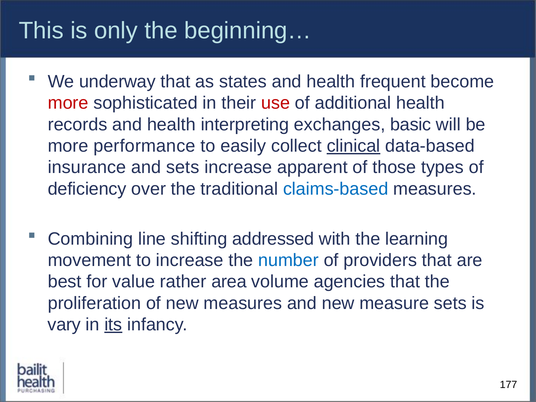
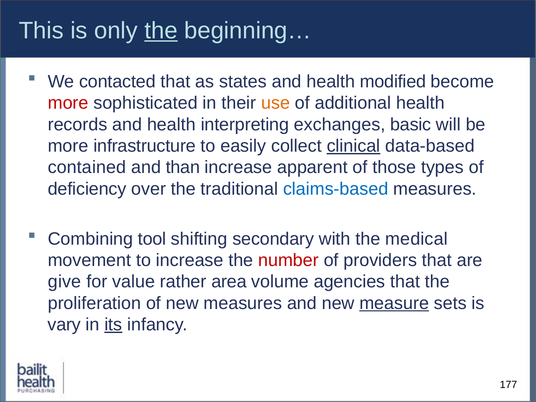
the at (161, 31) underline: none -> present
underway: underway -> contacted
frequent: frequent -> modified
use colour: red -> orange
performance: performance -> infrastructure
insurance: insurance -> contained
and sets: sets -> than
line: line -> tool
addressed: addressed -> secondary
learning: learning -> medical
number colour: blue -> red
best: best -> give
measure underline: none -> present
